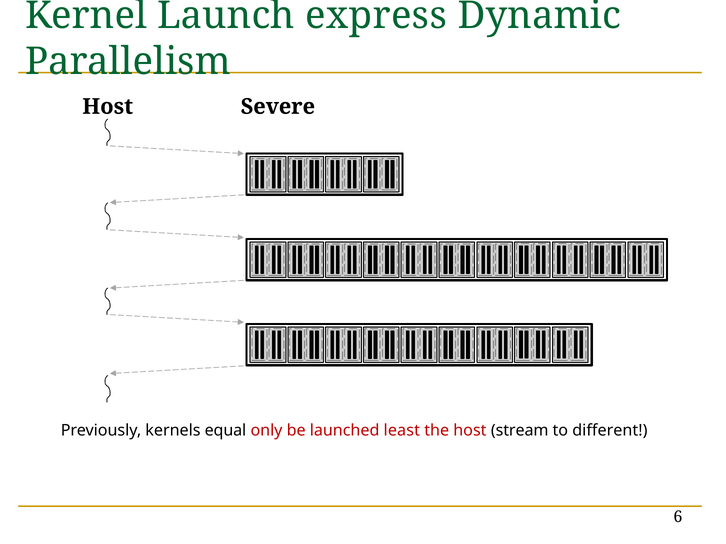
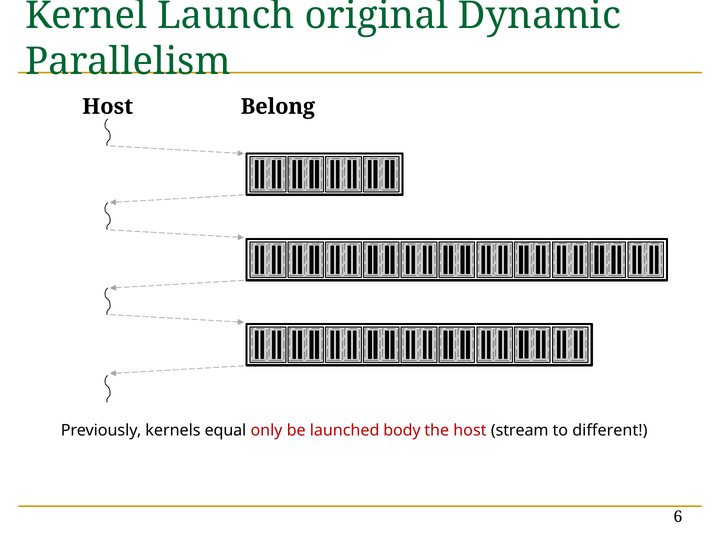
express: express -> original
Severe: Severe -> Belong
least: least -> body
